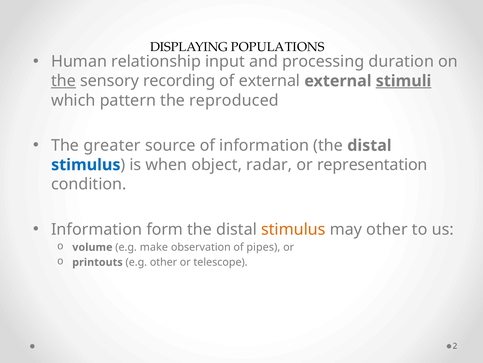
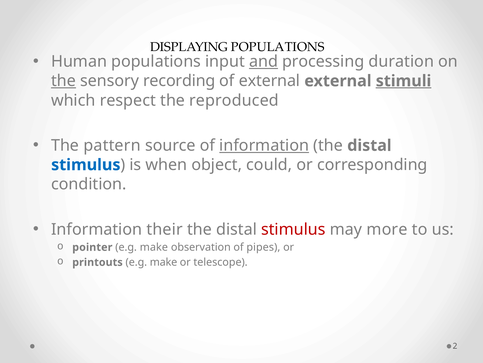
Human relationship: relationship -> populations
and underline: none -> present
pattern: pattern -> respect
greater: greater -> pattern
information at (264, 145) underline: none -> present
radar: radar -> could
representation: representation -> corresponding
form: form -> their
stimulus at (293, 229) colour: orange -> red
may other: other -> more
volume: volume -> pointer
other at (164, 262): other -> make
